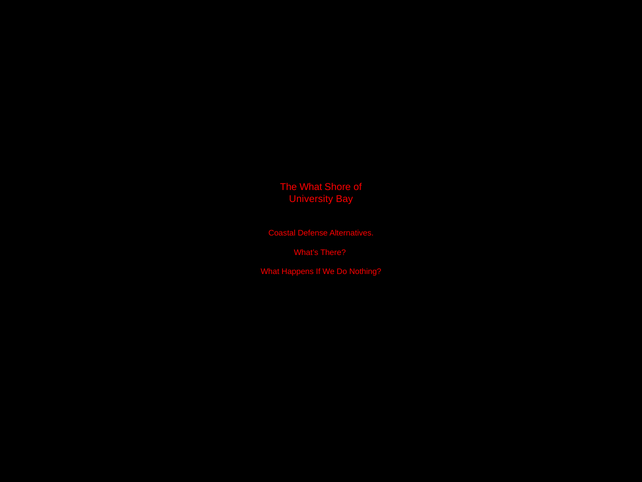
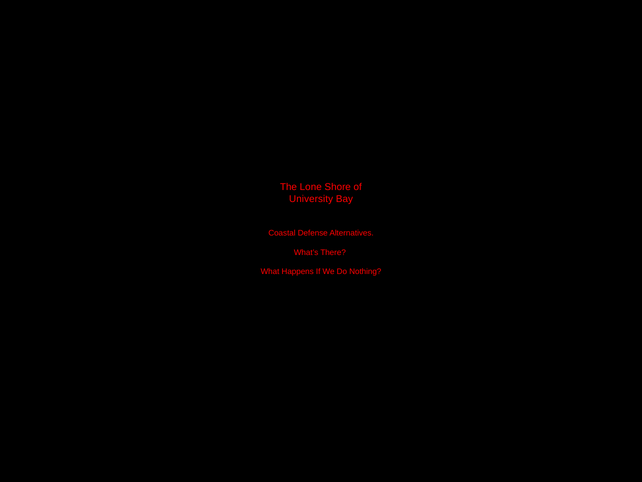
The What: What -> Lone
